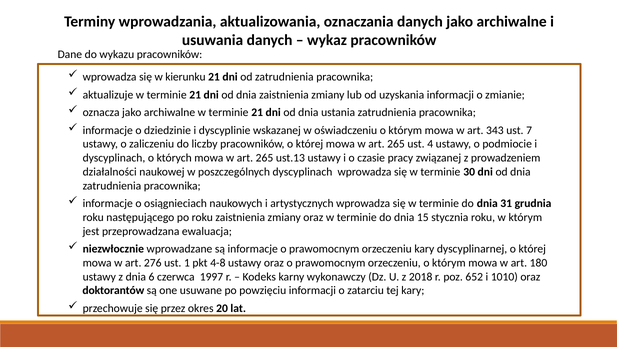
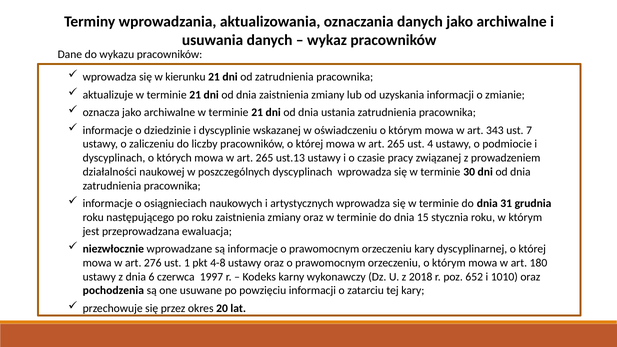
doktorantów: doktorantów -> pochodzenia
